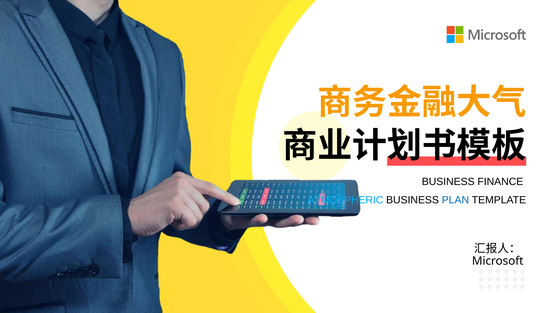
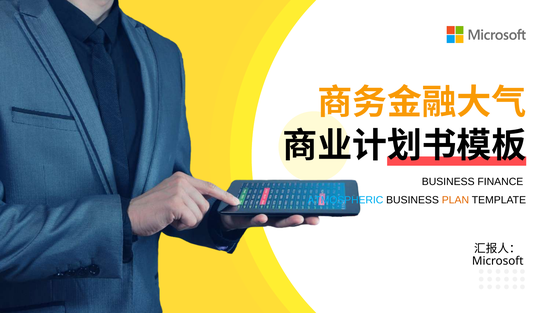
PLAN colour: blue -> orange
